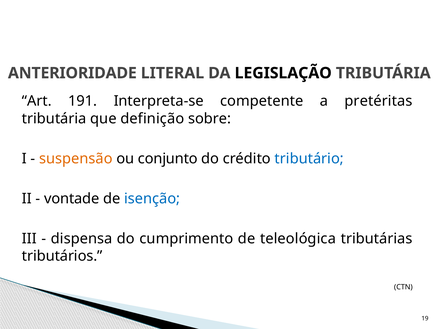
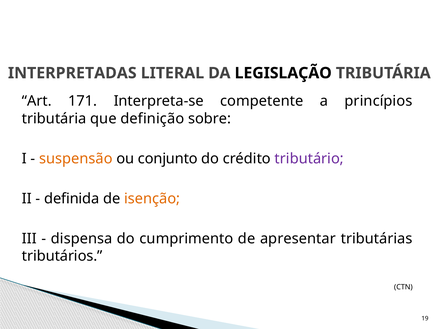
ANTERIORIDADE: ANTERIORIDADE -> INTERPRETADAS
191: 191 -> 171
pretéritas: pretéritas -> princípios
tributário colour: blue -> purple
vontade: vontade -> definida
isenção colour: blue -> orange
teleológica: teleológica -> apresentar
